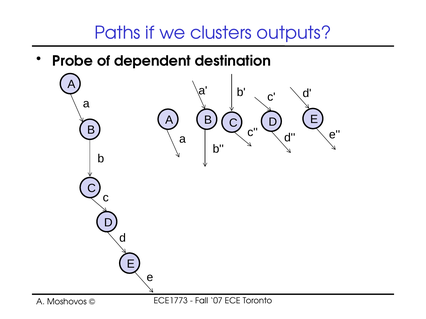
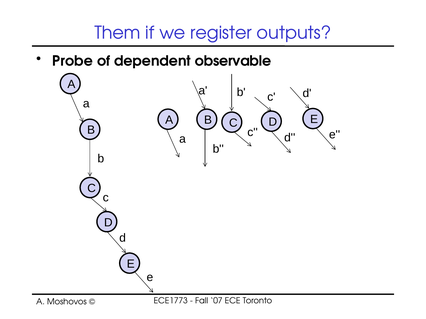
Paths: Paths -> Them
clusters: clusters -> register
destination: destination -> observable
